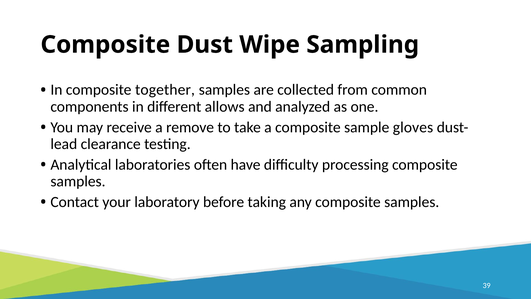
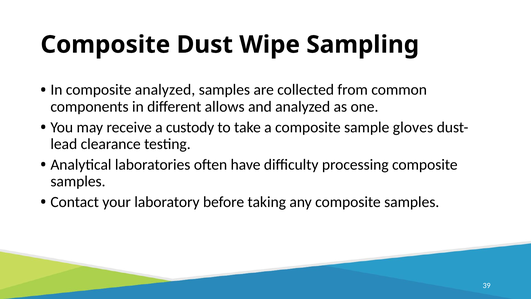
composite together: together -> analyzed
remove: remove -> custody
